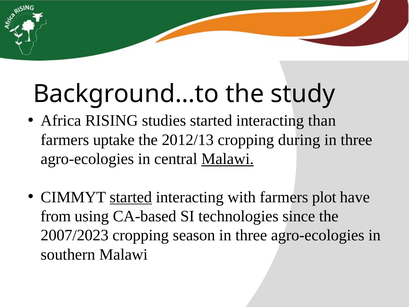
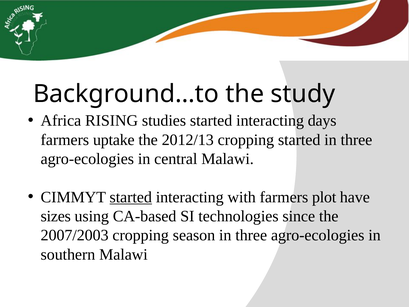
than: than -> days
cropping during: during -> started
Malawi at (228, 159) underline: present -> none
from: from -> sizes
2007/2023: 2007/2023 -> 2007/2003
